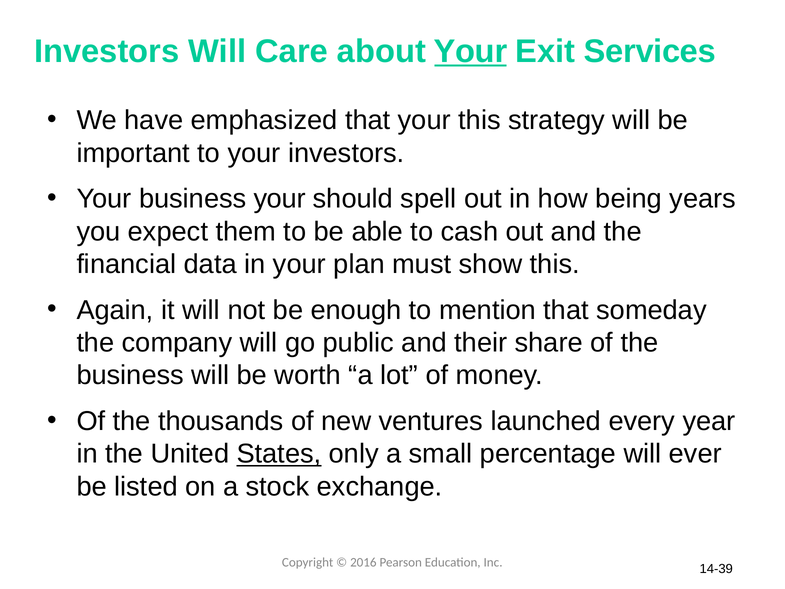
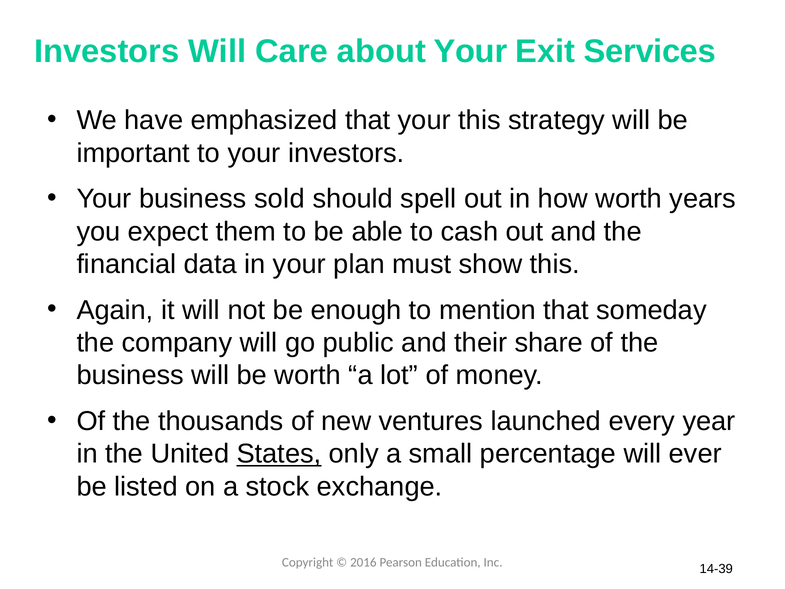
Your at (471, 51) underline: present -> none
business your: your -> sold
how being: being -> worth
